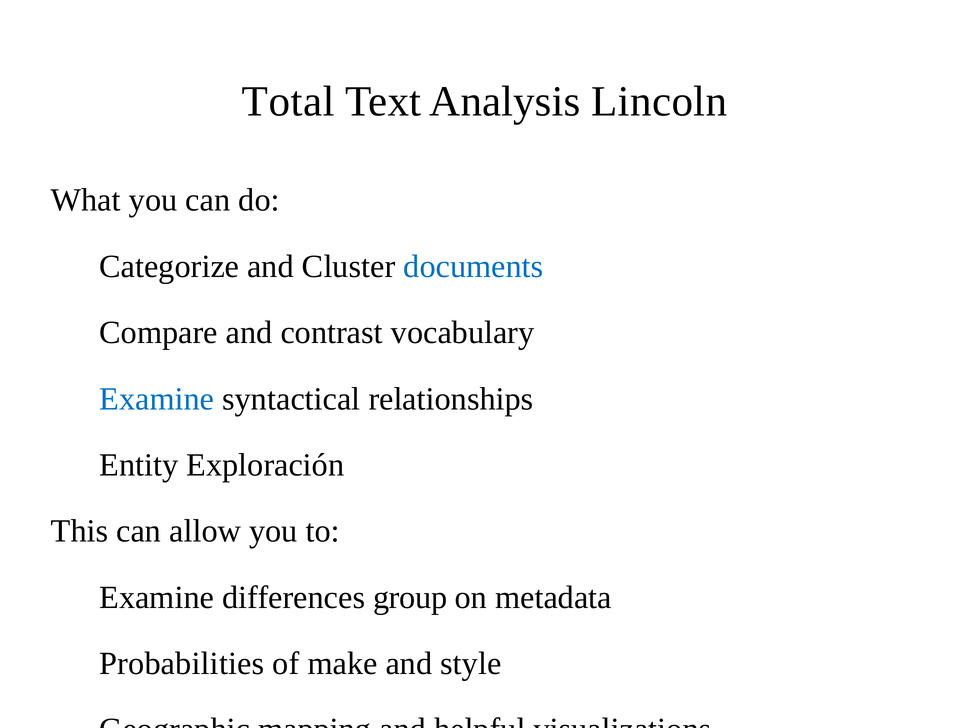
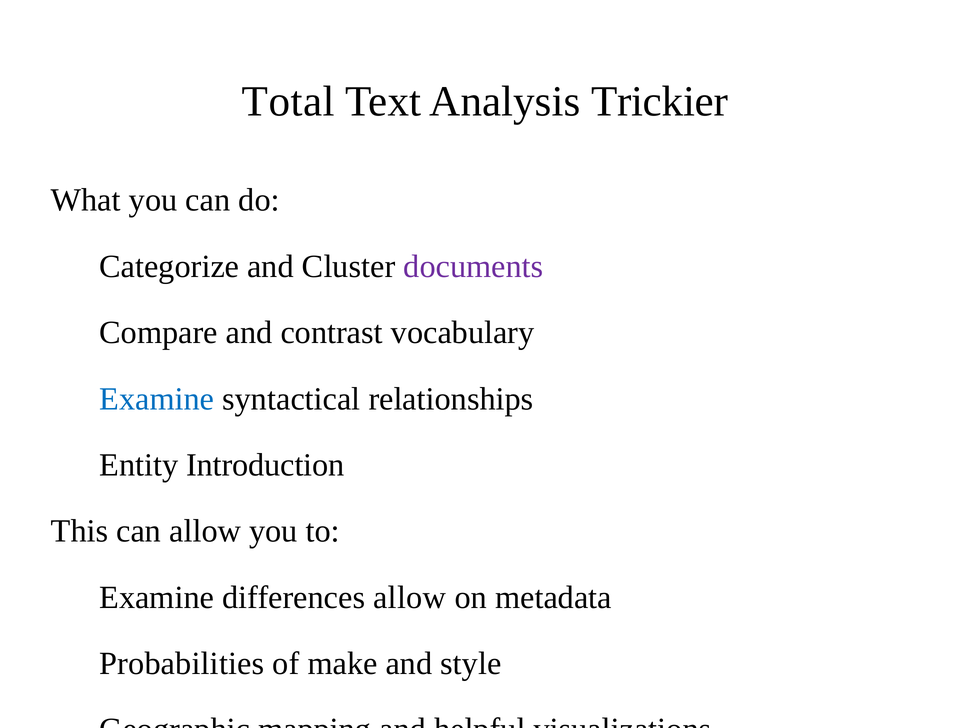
Lincoln: Lincoln -> Trickier
documents colour: blue -> purple
Exploración: Exploración -> Introduction
differences group: group -> allow
